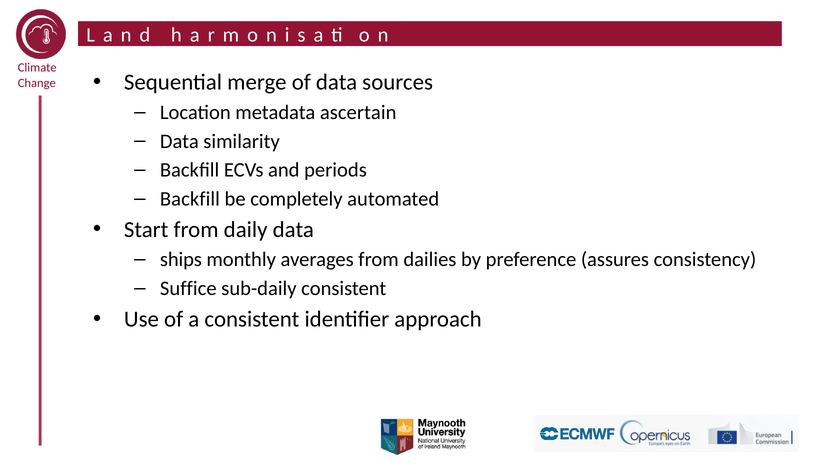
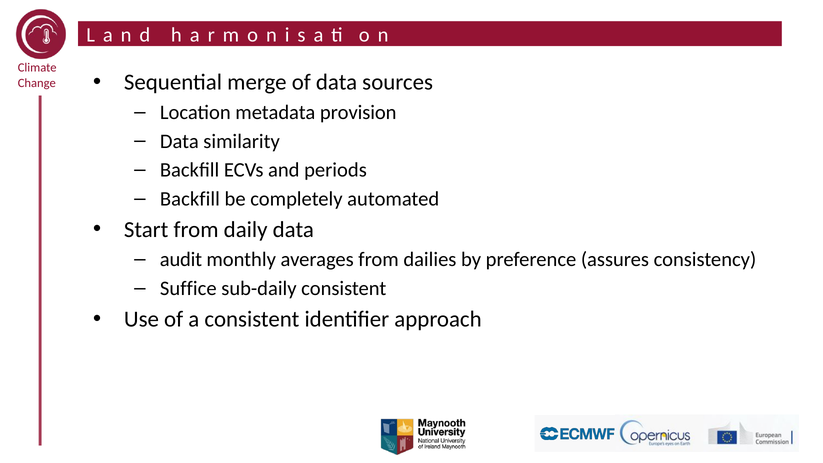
ascertain: ascertain -> provision
ships: ships -> audit
